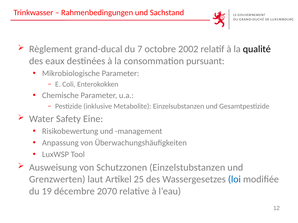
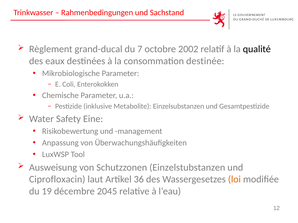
pursuant: pursuant -> destinée
Grenzwerten: Grenzwerten -> Ciprofloxacin
25: 25 -> 36
loi colour: blue -> orange
2070: 2070 -> 2045
